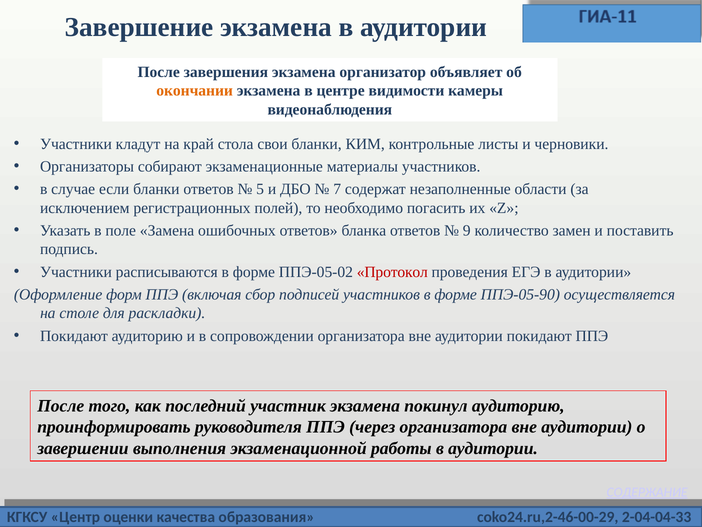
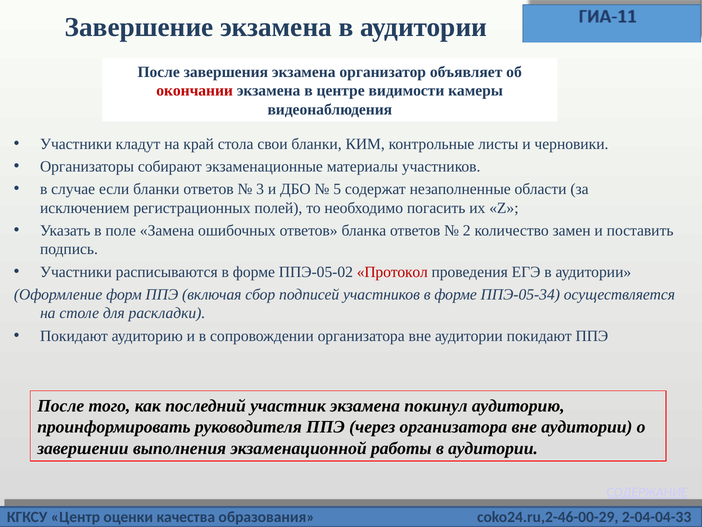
окончании colour: orange -> red
5: 5 -> 3
7: 7 -> 5
9: 9 -> 2
ППЭ-05-90: ППЭ-05-90 -> ППЭ-05-34
